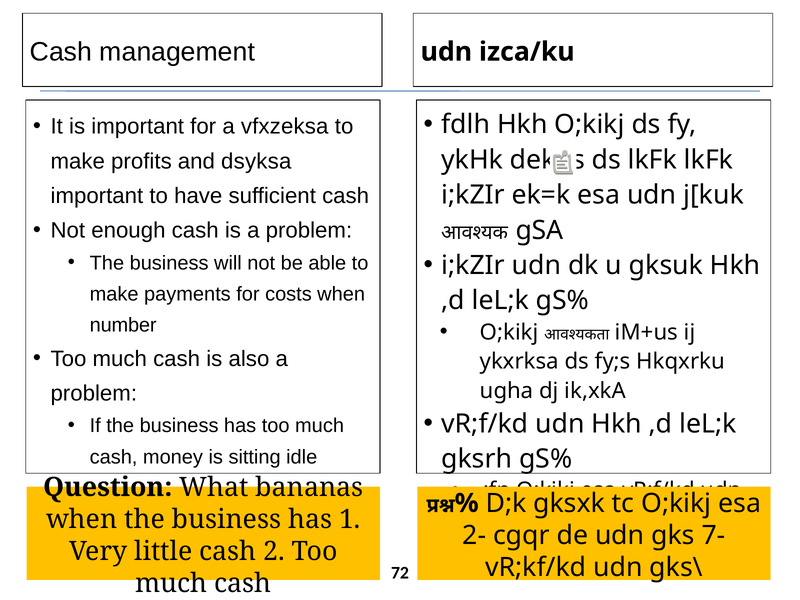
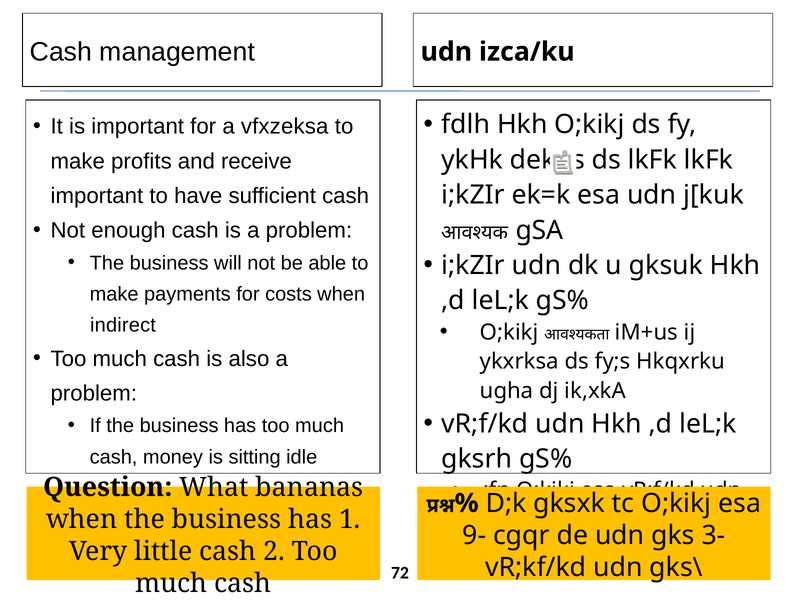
dsyksa: dsyksa -> receive
number: number -> indirect
2-: 2- -> 9-
7-: 7- -> 3-
